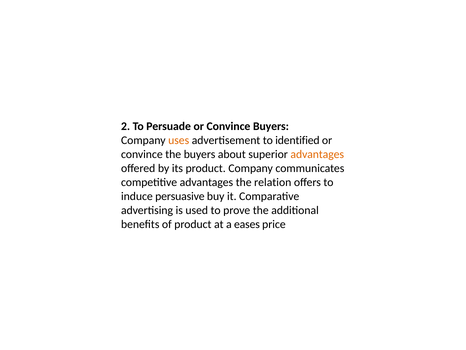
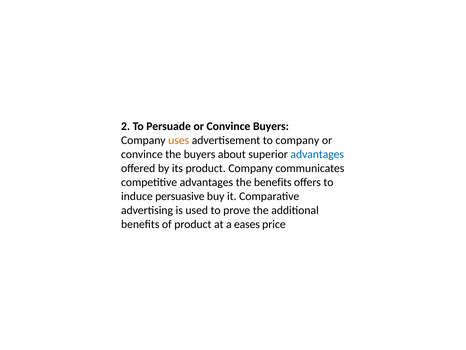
to identified: identified -> company
advantages at (317, 154) colour: orange -> blue
the relation: relation -> benefits
